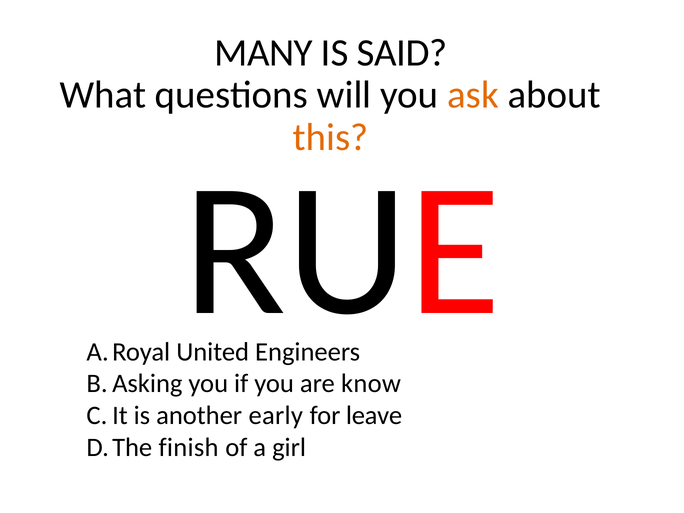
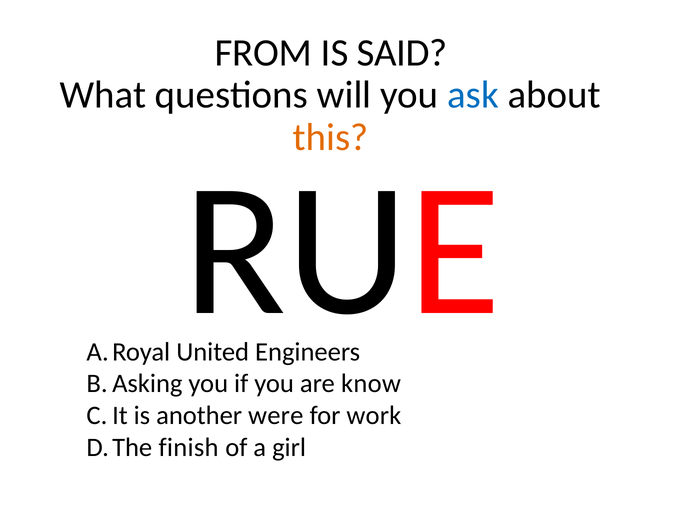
MANY: MANY -> FROM
ask colour: orange -> blue
early: early -> were
leave: leave -> work
